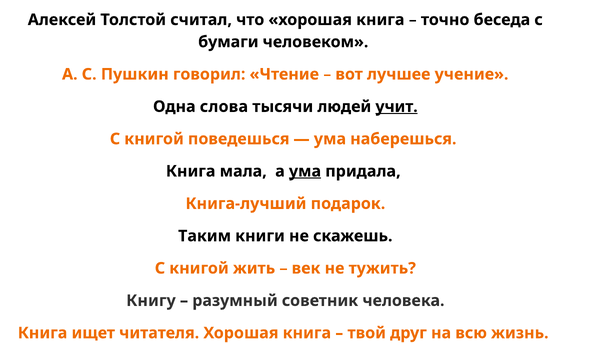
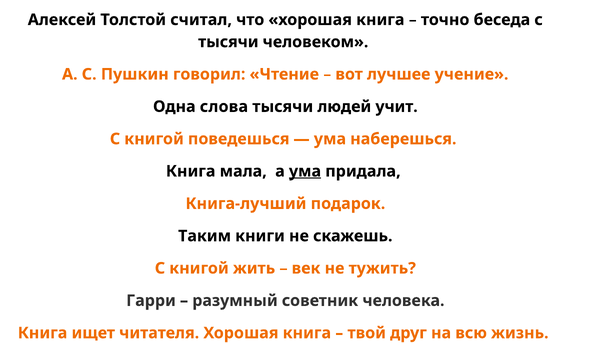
бумаги at (228, 42): бумаги -> тысячи
учит underline: present -> none
Книгу: Книгу -> Гарри
